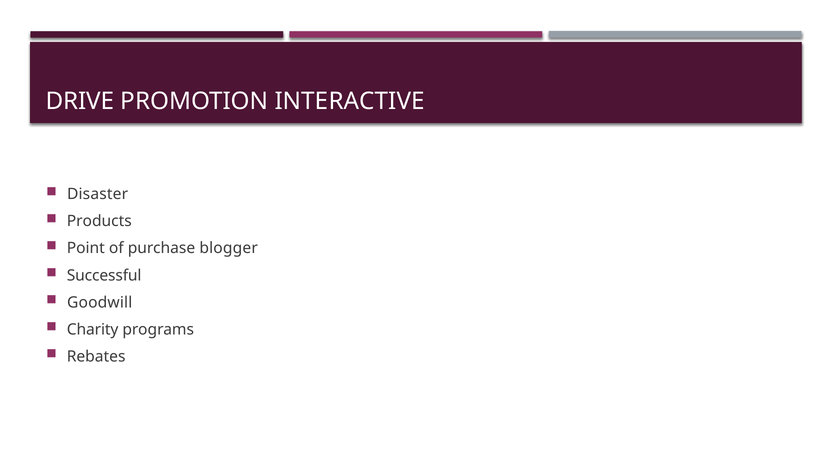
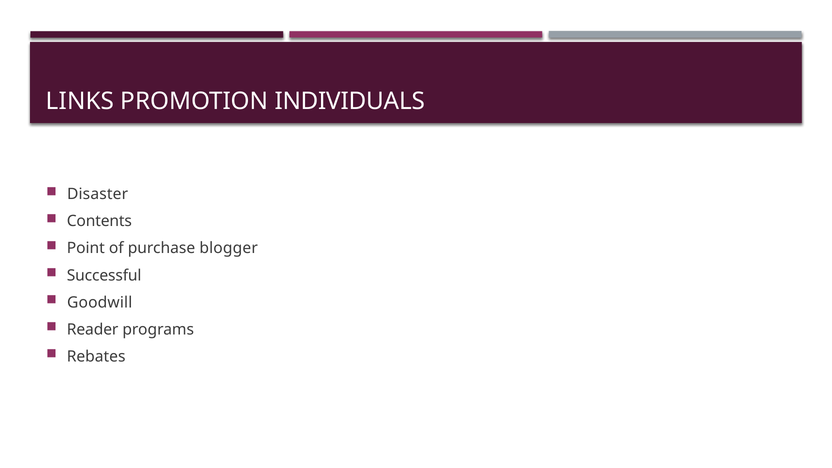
DRIVE: DRIVE -> LINKS
INTERACTIVE: INTERACTIVE -> INDIVIDUALS
Products: Products -> Contents
Charity: Charity -> Reader
